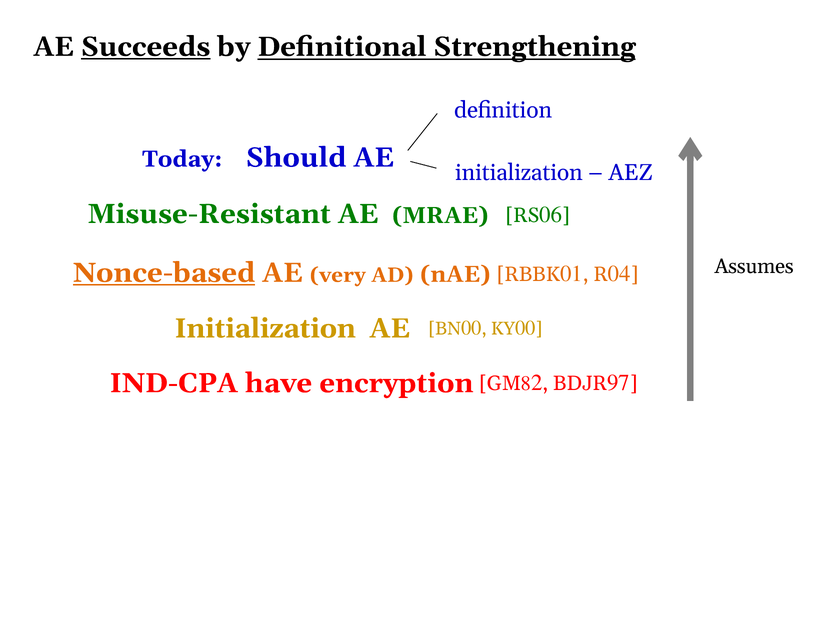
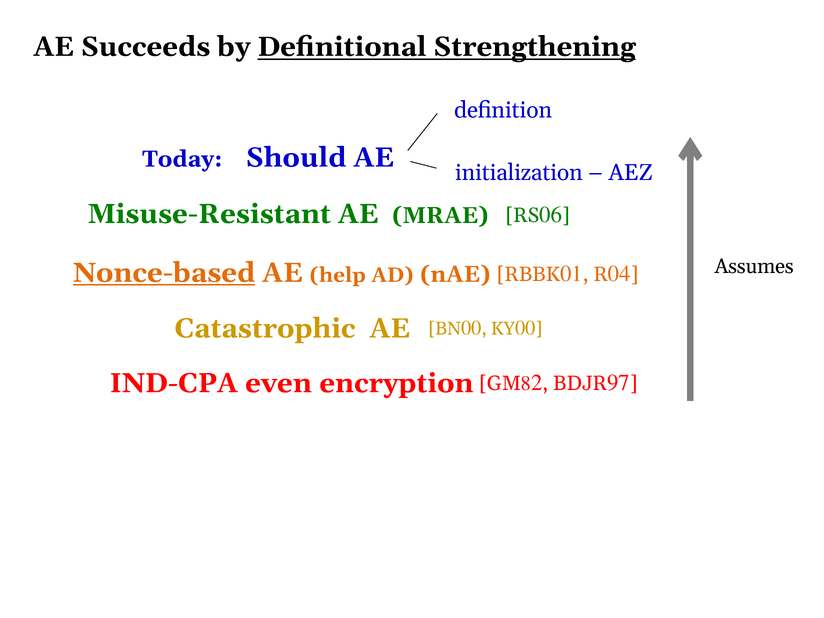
Succeeds underline: present -> none
very: very -> help
Initialization at (265, 328): Initialization -> Catastrophic
have: have -> even
